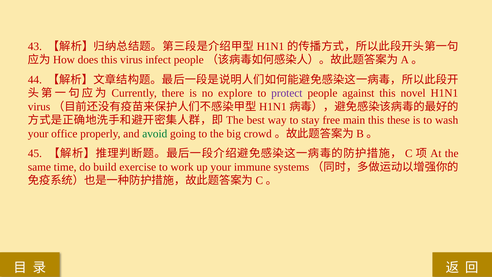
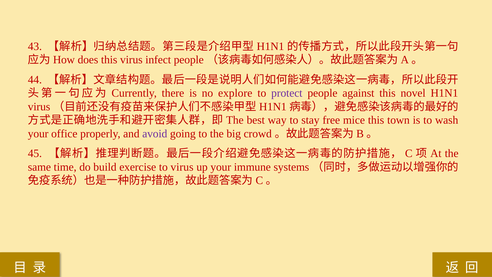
main: main -> mice
these: these -> town
avoid colour: green -> purple
to work: work -> virus
